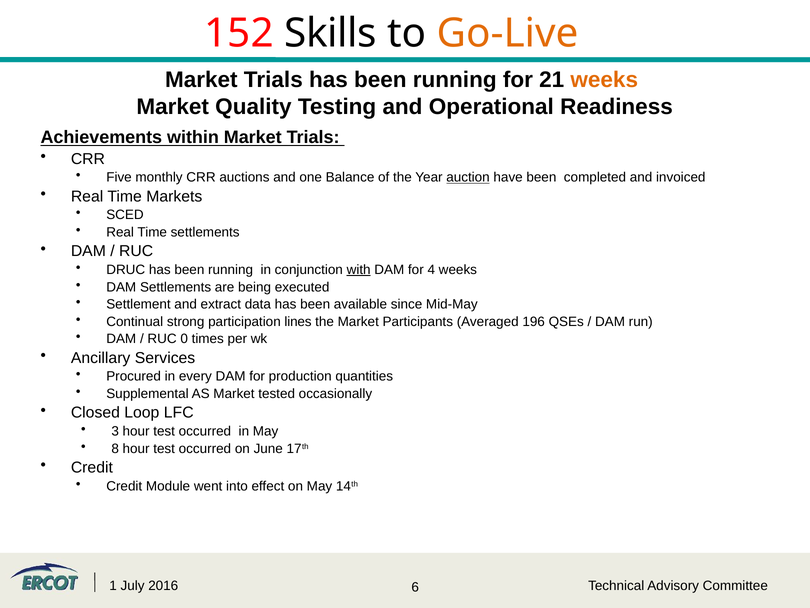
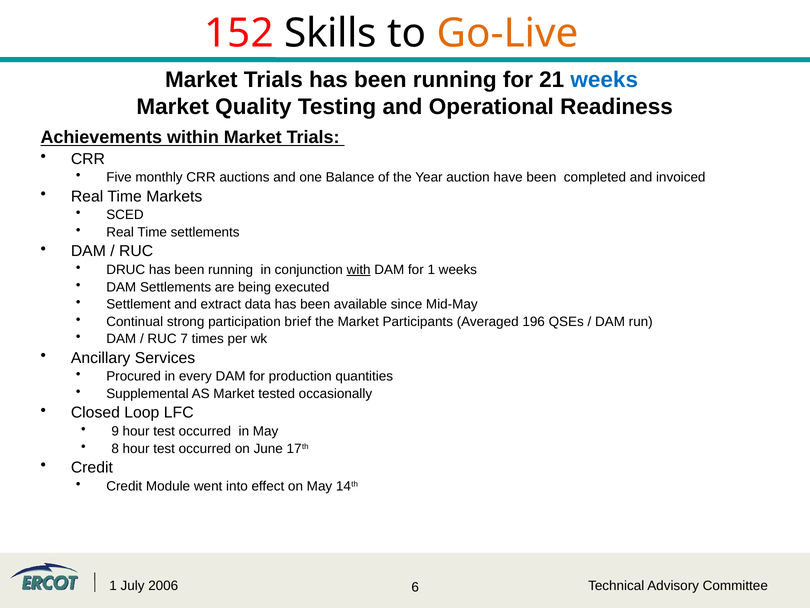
weeks at (604, 80) colour: orange -> blue
auction underline: present -> none
for 4: 4 -> 1
lines: lines -> brief
0: 0 -> 7
3: 3 -> 9
2016: 2016 -> 2006
